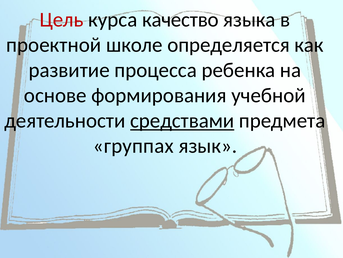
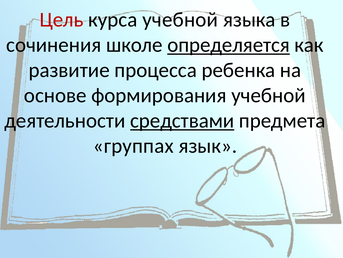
курса качество: качество -> учебной
проектной: проектной -> сочинения
определяется underline: none -> present
